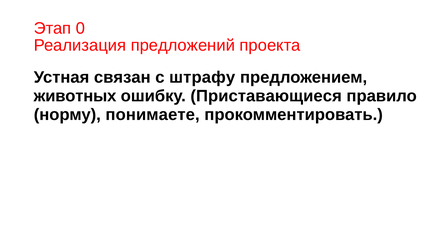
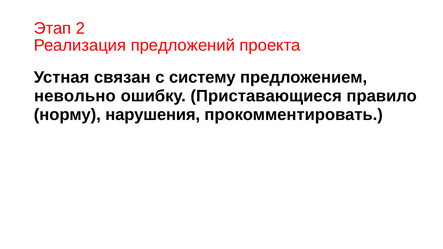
0: 0 -> 2
штрафу: штрафу -> систему
животных: животных -> невольно
понимаете: понимаете -> нарушения
